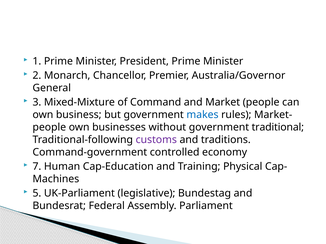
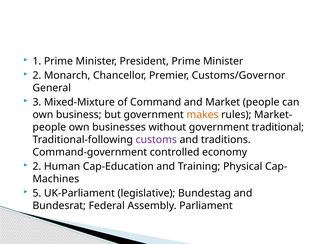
Australia/Governor: Australia/Governor -> Customs/Governor
makes colour: blue -> orange
7 at (37, 167): 7 -> 2
